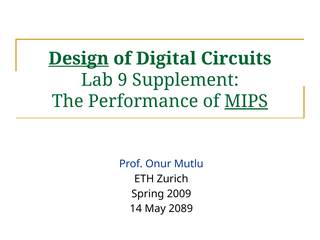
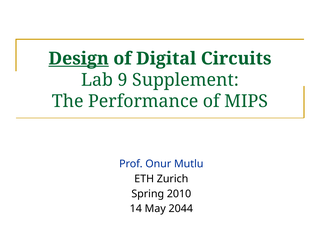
MIPS underline: present -> none
2009: 2009 -> 2010
2089: 2089 -> 2044
